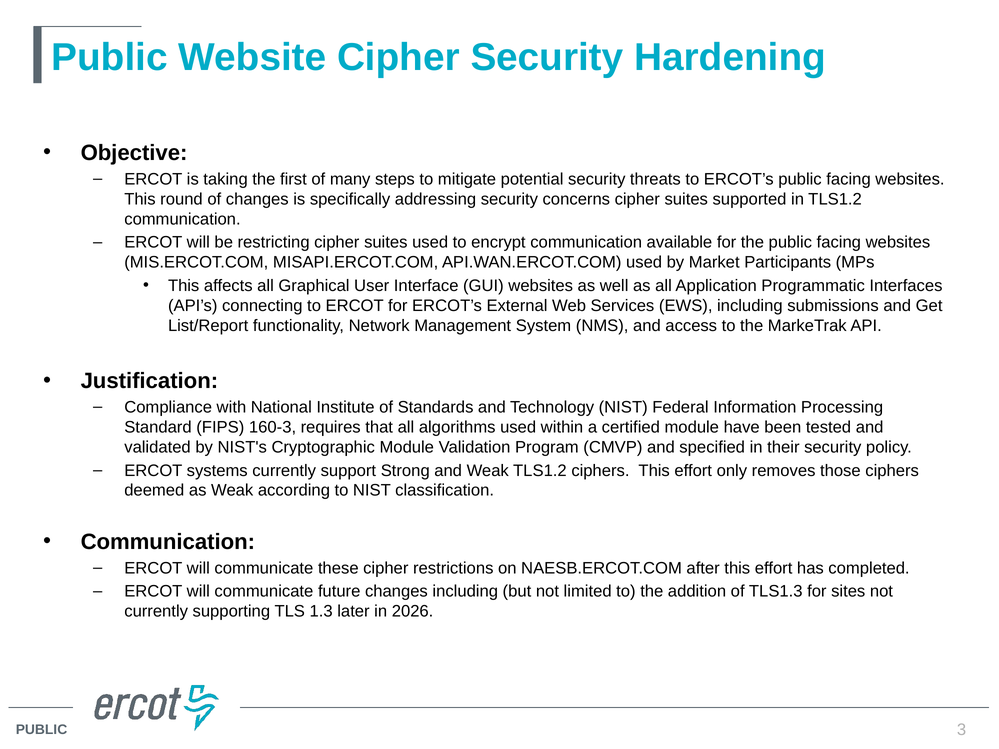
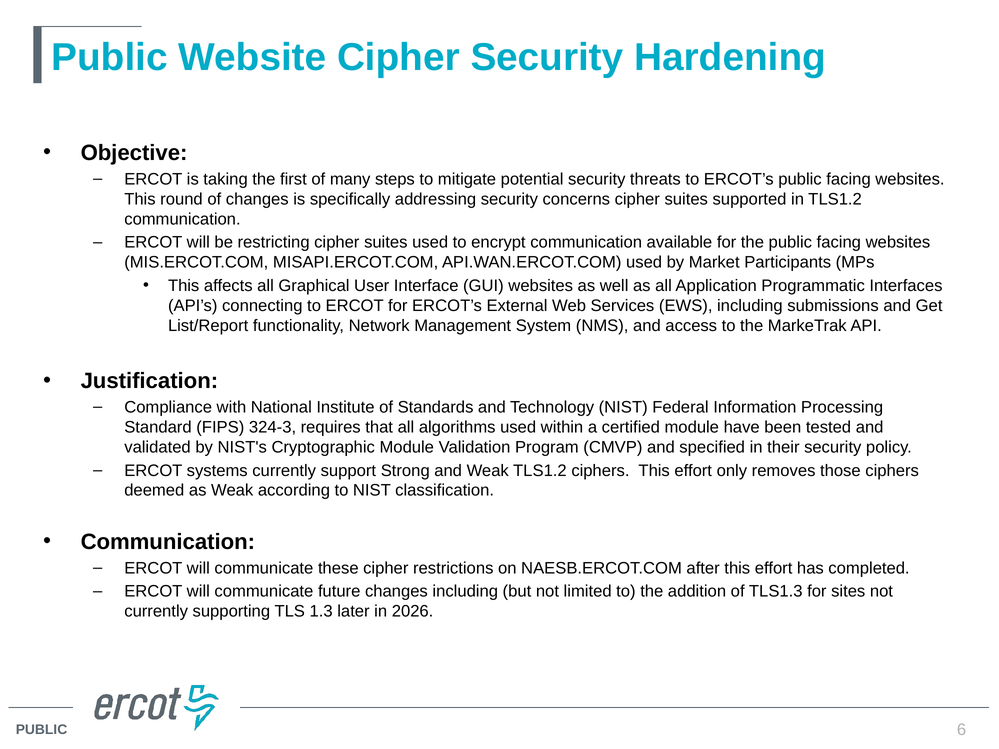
160-3: 160-3 -> 324-3
3: 3 -> 6
